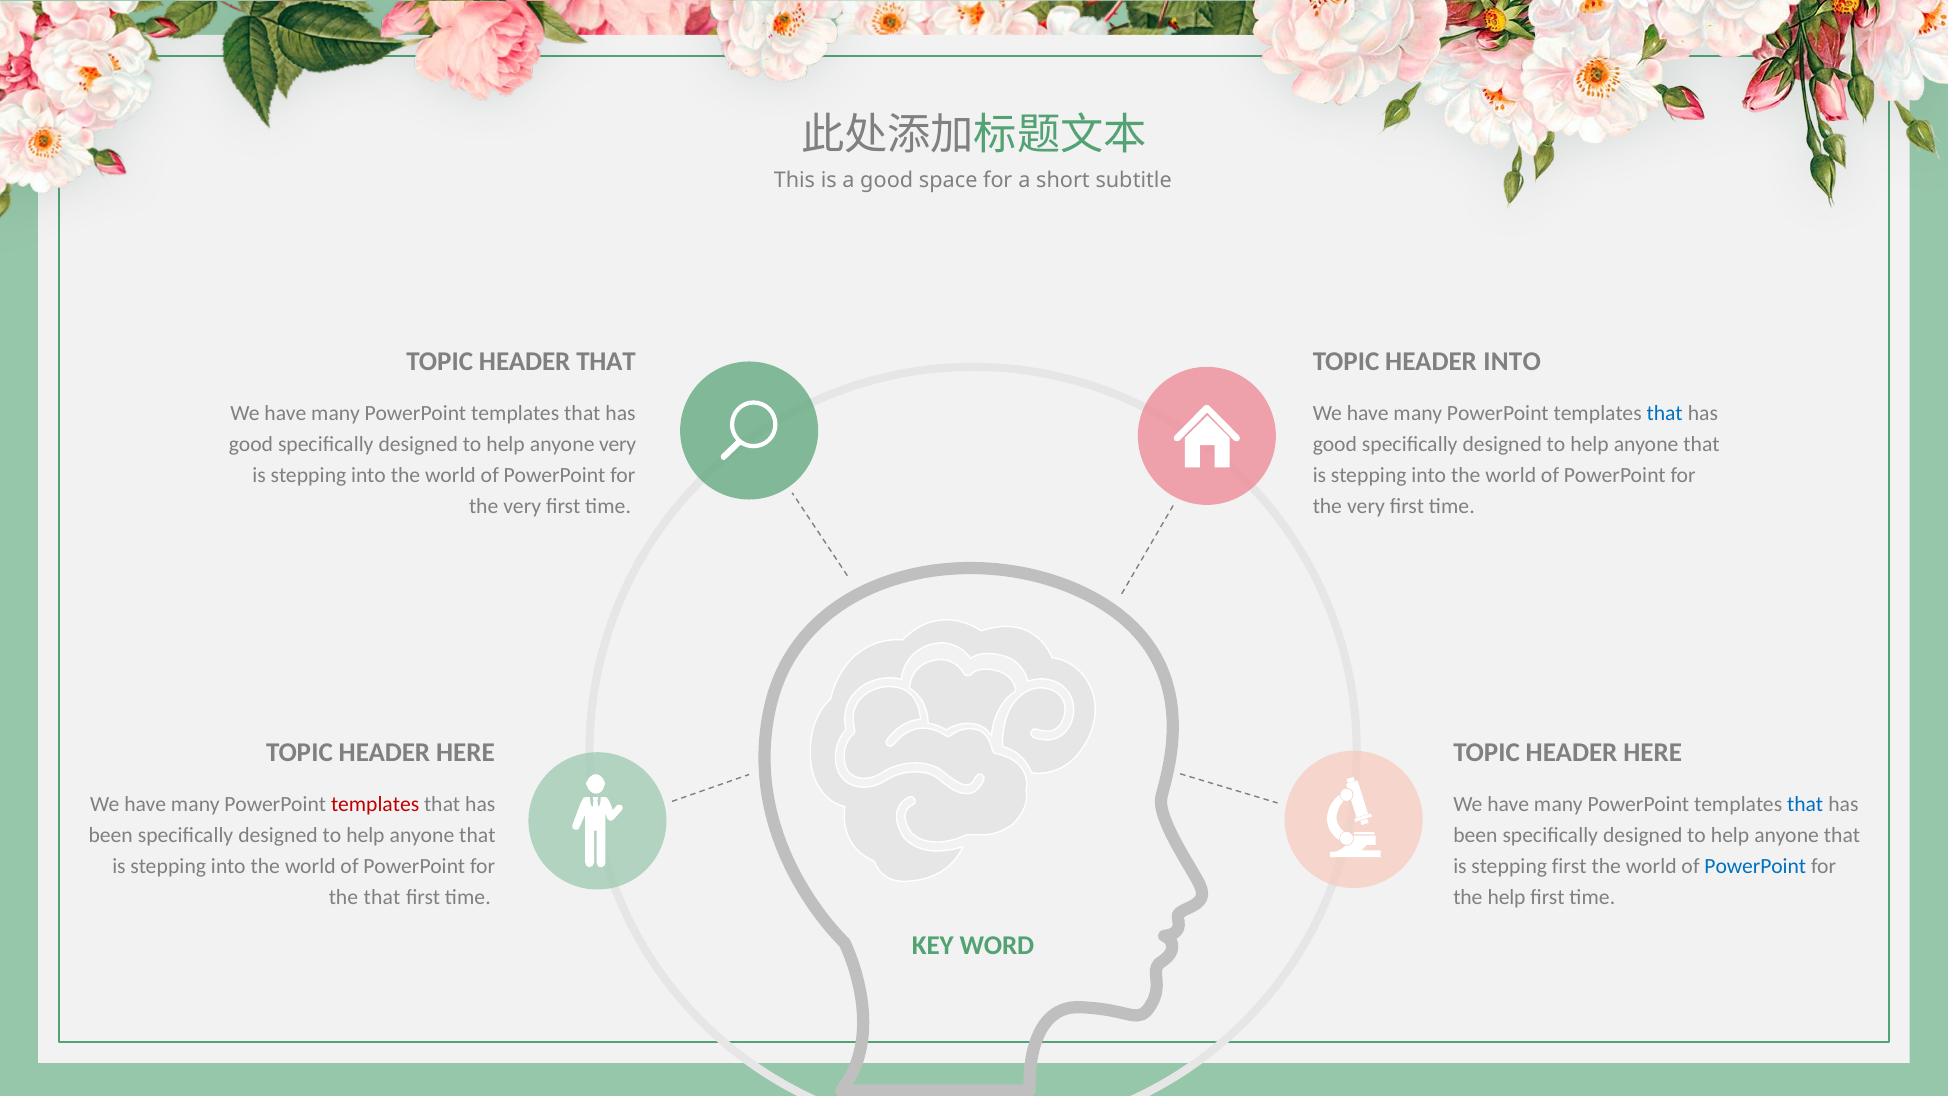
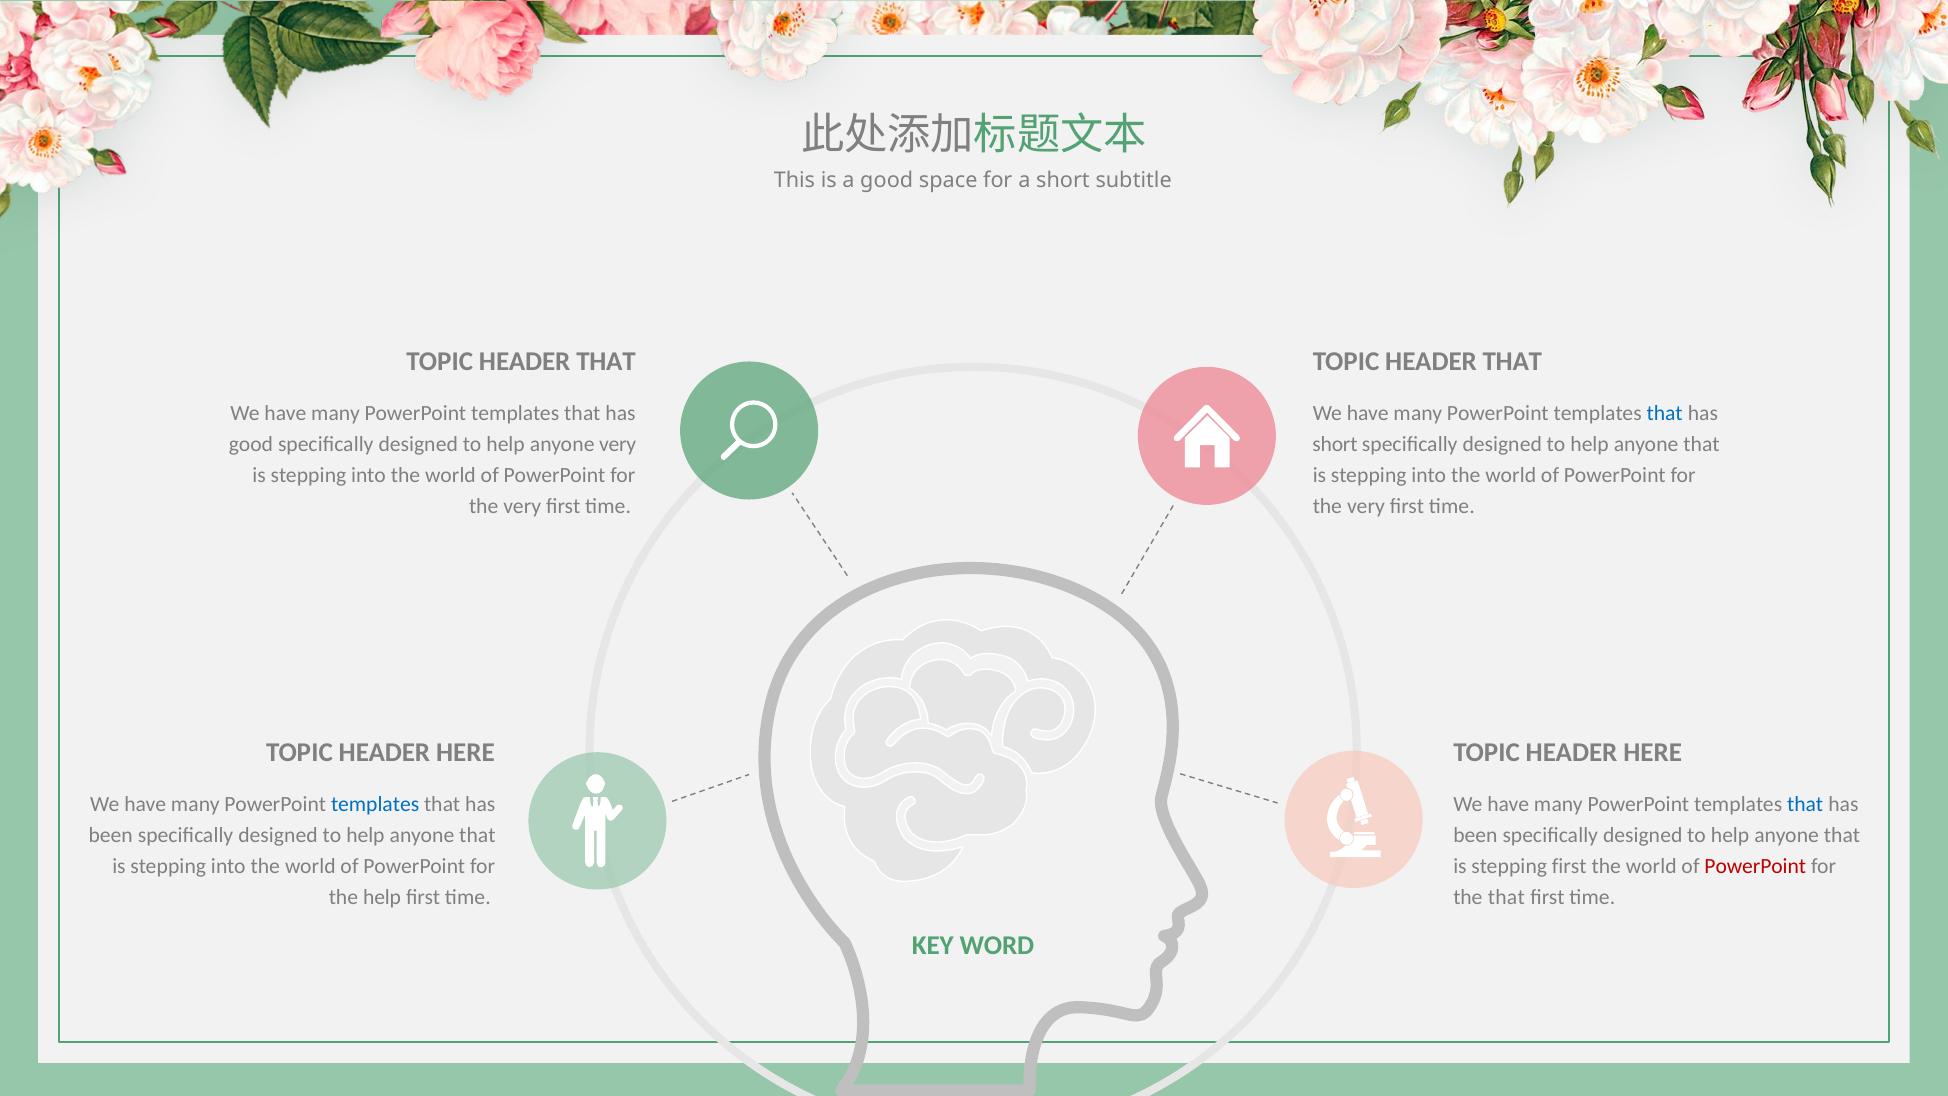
INTO at (1512, 361): INTO -> THAT
good at (1335, 444): good -> short
templates at (375, 804) colour: red -> blue
PowerPoint at (1755, 866) colour: blue -> red
the that: that -> help
the help: help -> that
